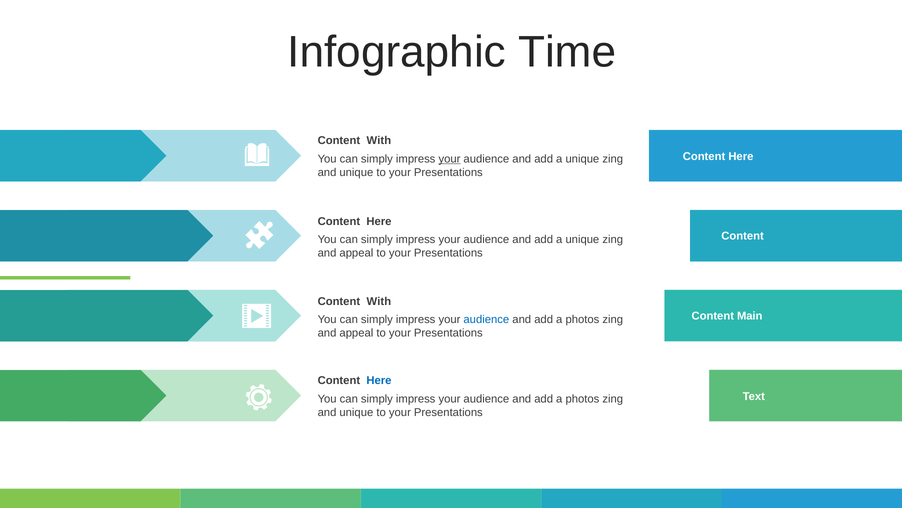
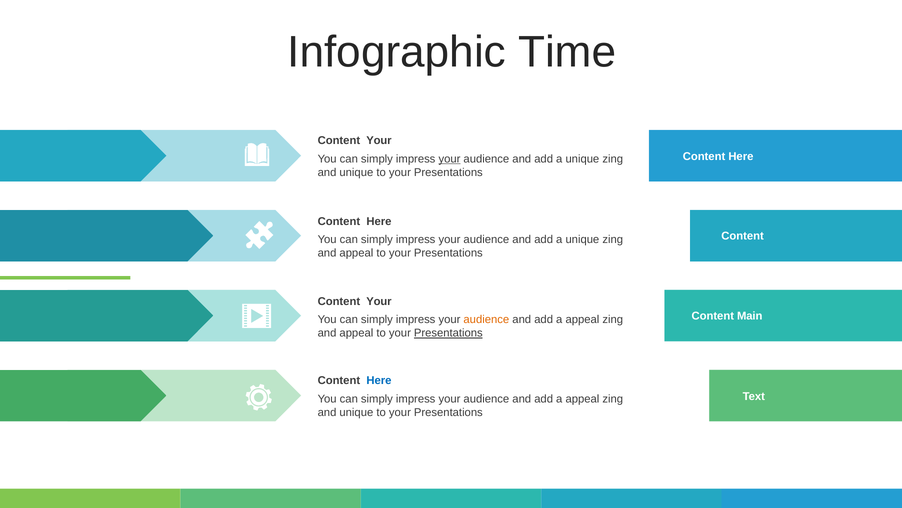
With at (379, 141): With -> Your
With at (379, 301): With -> Your
audience at (486, 319) colour: blue -> orange
photos at (582, 319): photos -> appeal
Presentations at (448, 333) underline: none -> present
photos at (582, 398): photos -> appeal
